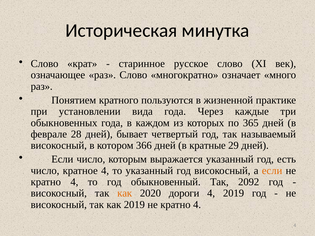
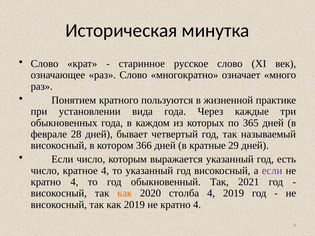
если at (272, 171) colour: orange -> purple
2092: 2092 -> 2021
дороги: дороги -> столба
